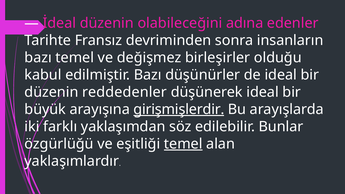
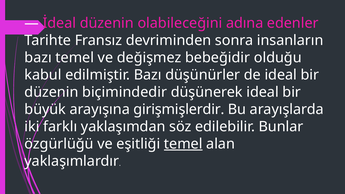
birleşirler: birleşirler -> bebeğidir
reddedenler: reddedenler -> biçimindedir
girişmişlerdir underline: present -> none
